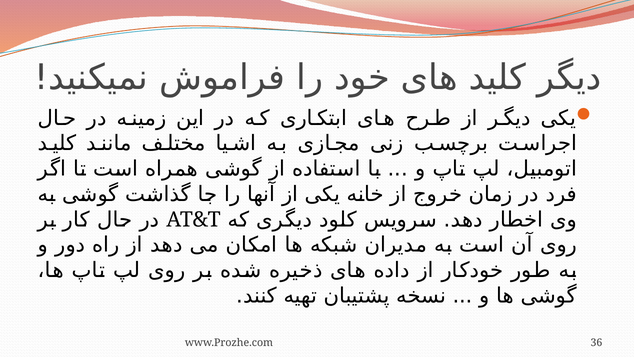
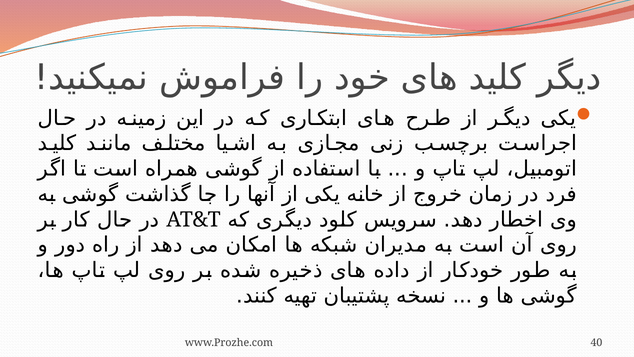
36: 36 -> 40
